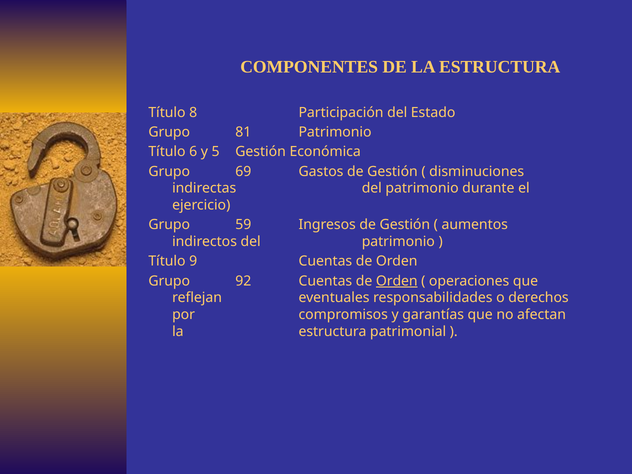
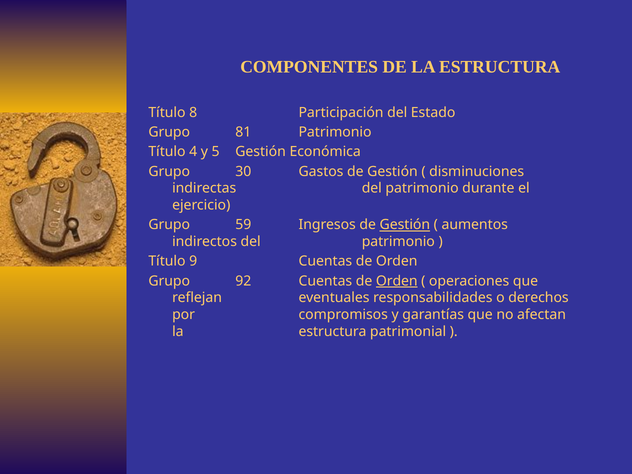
6: 6 -> 4
69: 69 -> 30
Gestión at (405, 225) underline: none -> present
